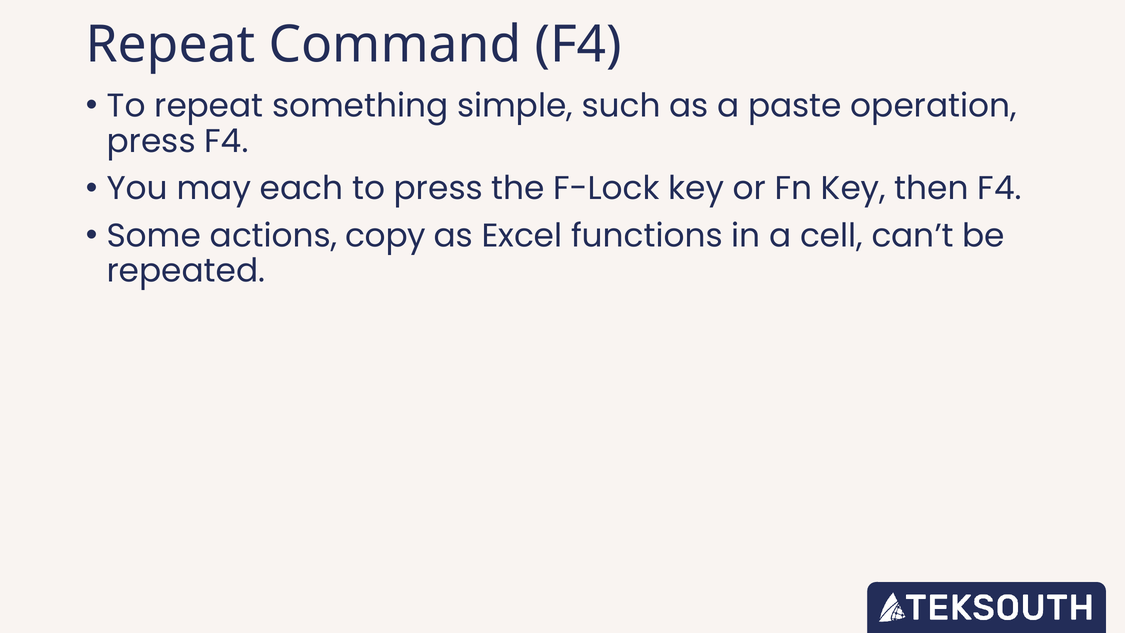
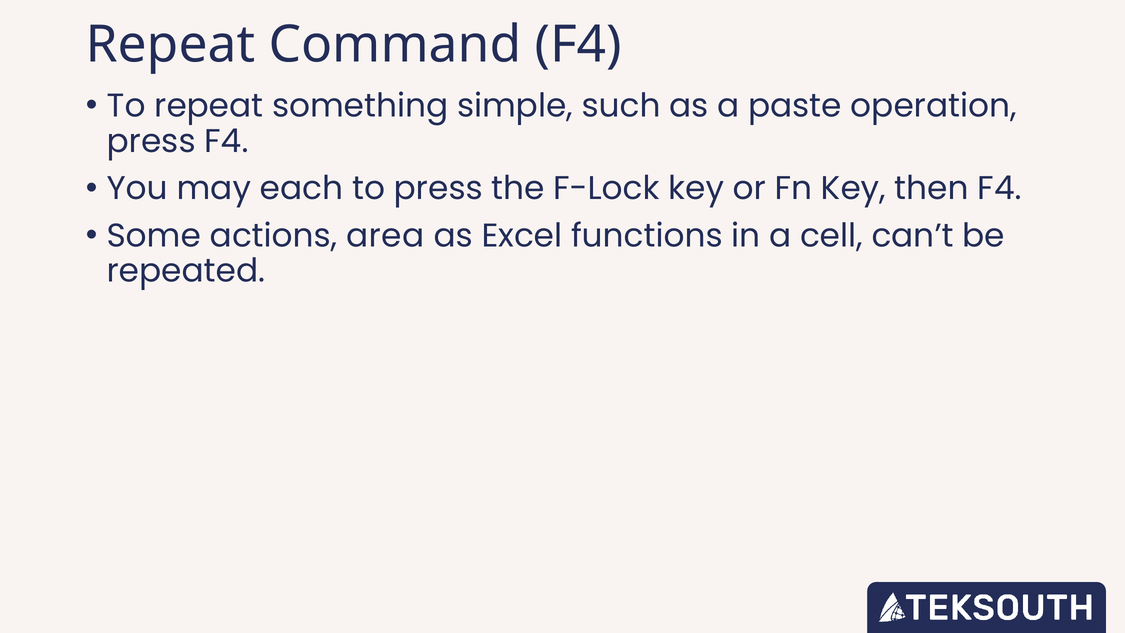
copy: copy -> area
